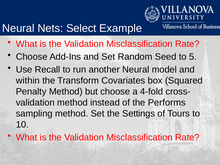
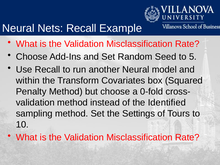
Nets Select: Select -> Recall
4-fold: 4-fold -> 0-fold
Performs: Performs -> Identified
